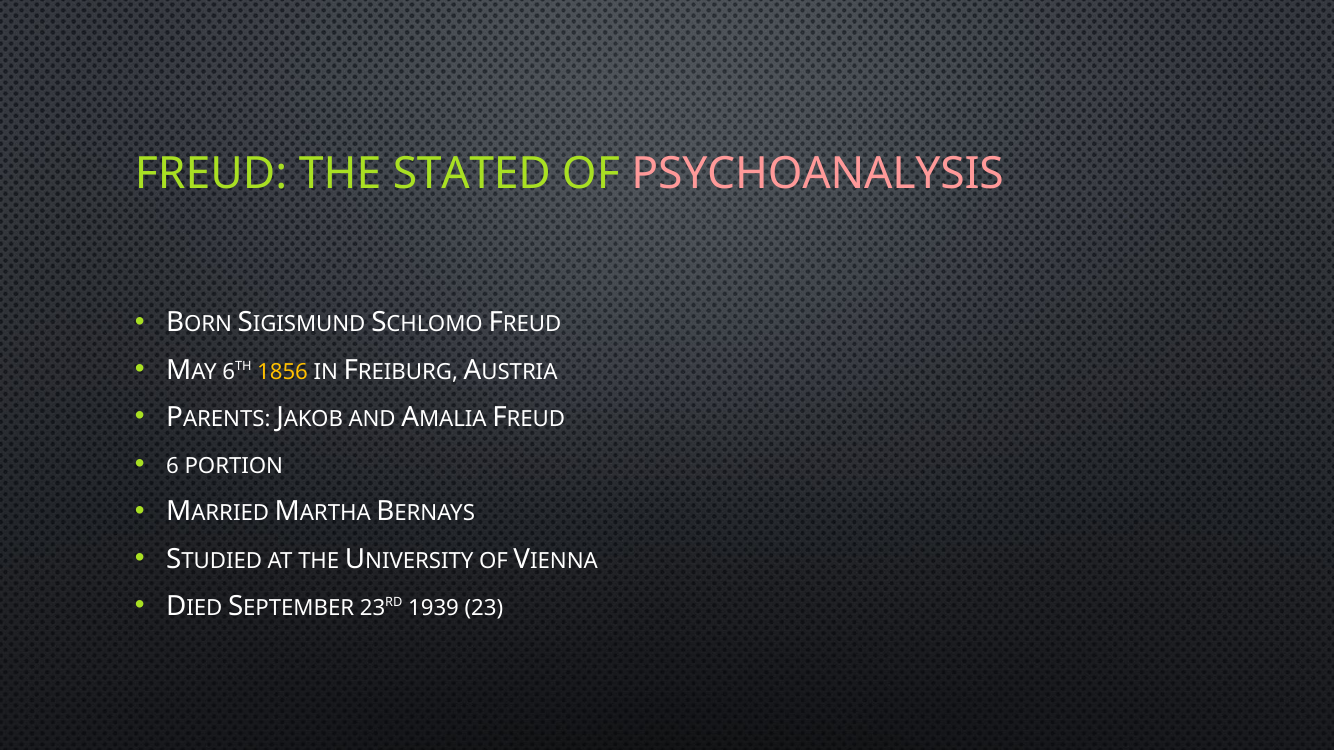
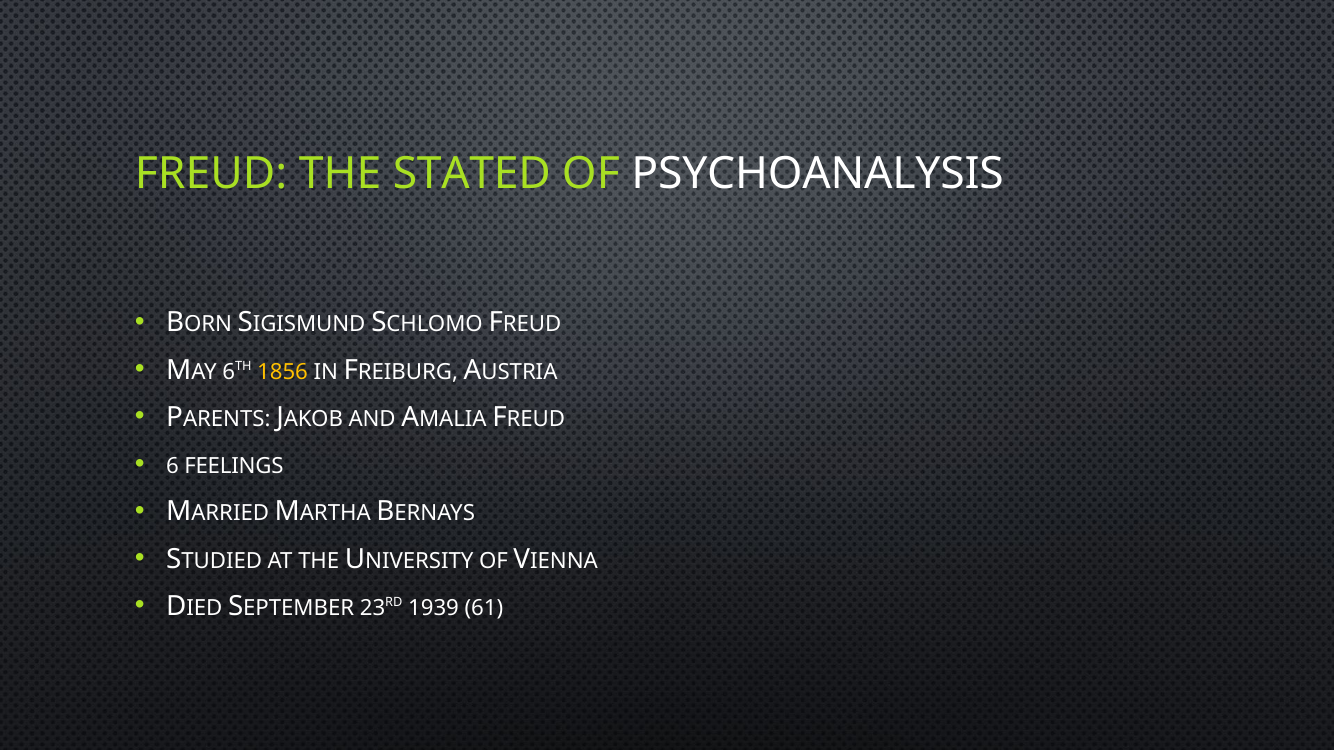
PSYCHOANALYSIS colour: pink -> white
PORTION: PORTION -> FEELINGS
23: 23 -> 61
